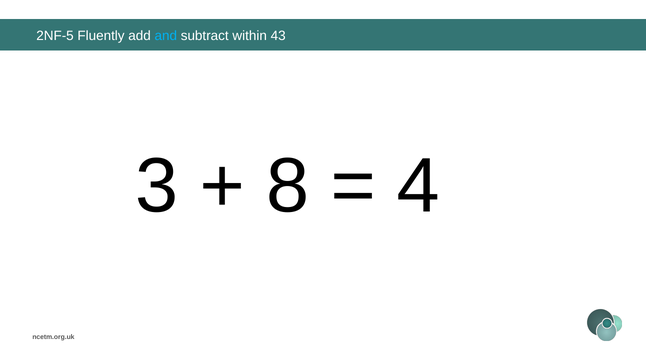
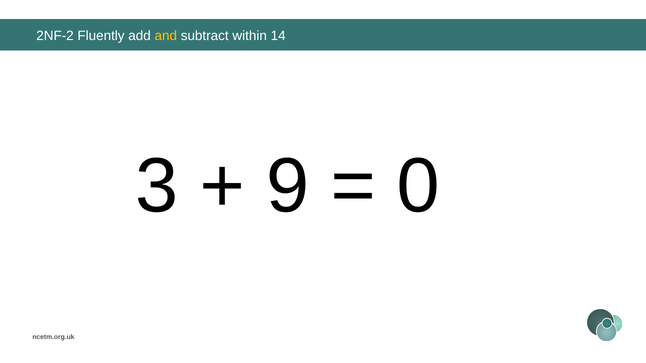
2NF-5: 2NF-5 -> 2NF-2
and colour: light blue -> yellow
43: 43 -> 14
8: 8 -> 9
4: 4 -> 0
